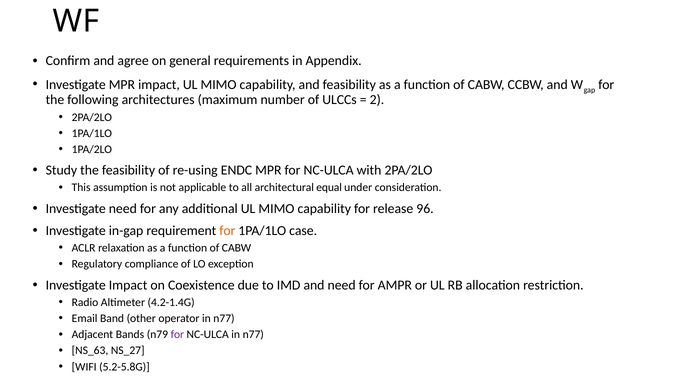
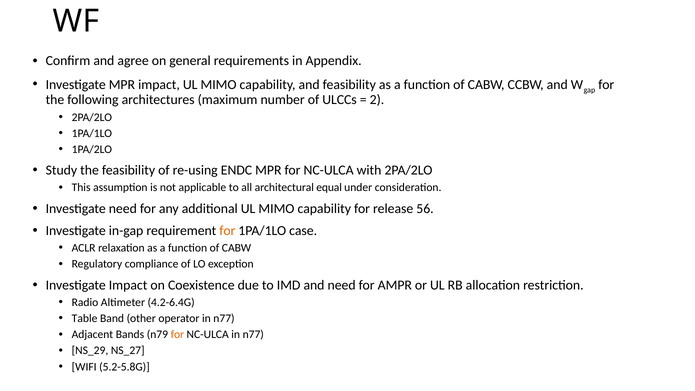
96: 96 -> 56
4.2-1.4G: 4.2-1.4G -> 4.2-6.4G
Email: Email -> Table
for at (177, 334) colour: purple -> orange
NS_63: NS_63 -> NS_29
